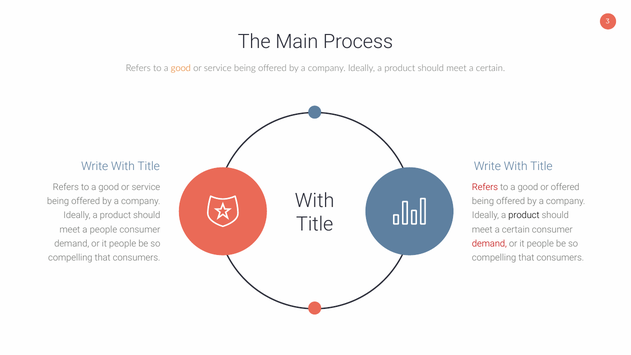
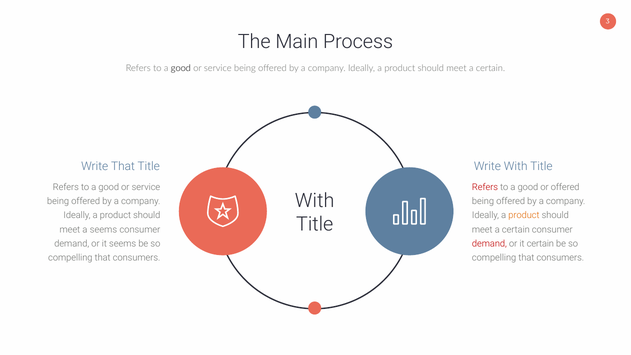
good at (181, 68) colour: orange -> black
With at (123, 167): With -> That
product at (524, 215) colour: black -> orange
a people: people -> seems
people at (123, 244): people -> seems
people at (540, 244): people -> certain
